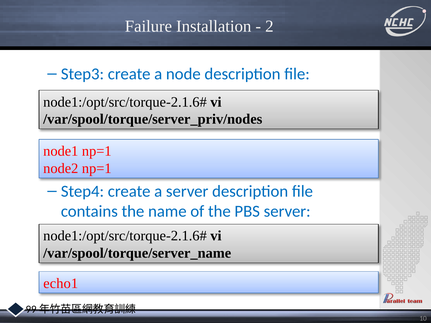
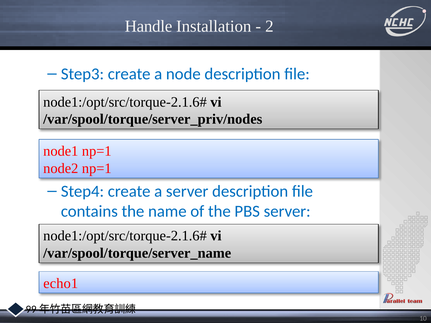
Failure: Failure -> Handle
